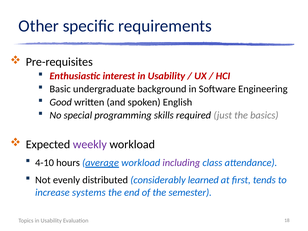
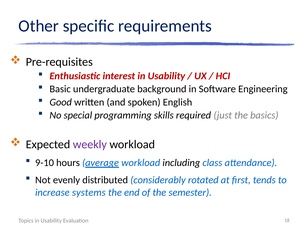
4-10: 4-10 -> 9-10
including colour: purple -> black
learned: learned -> rotated
